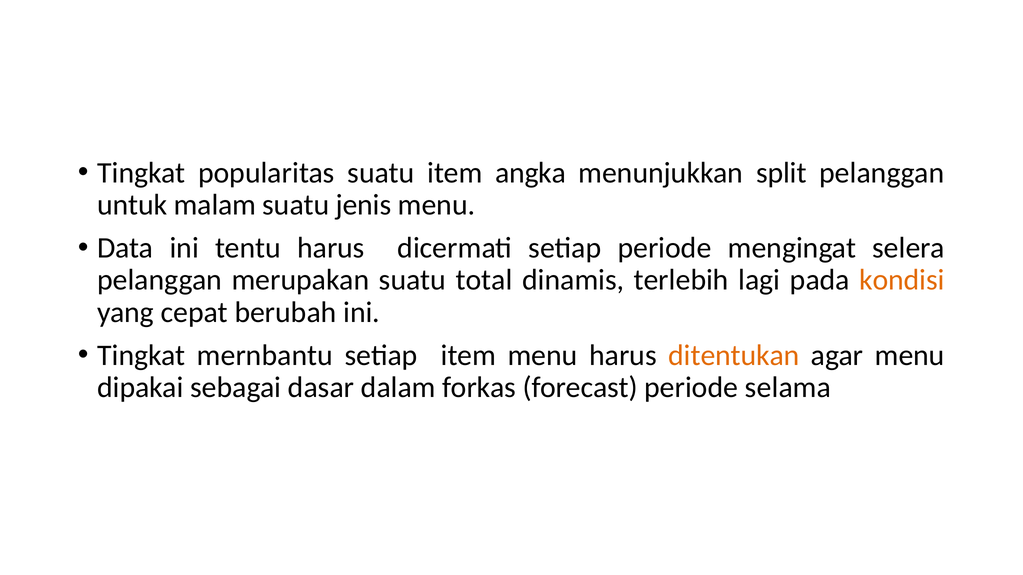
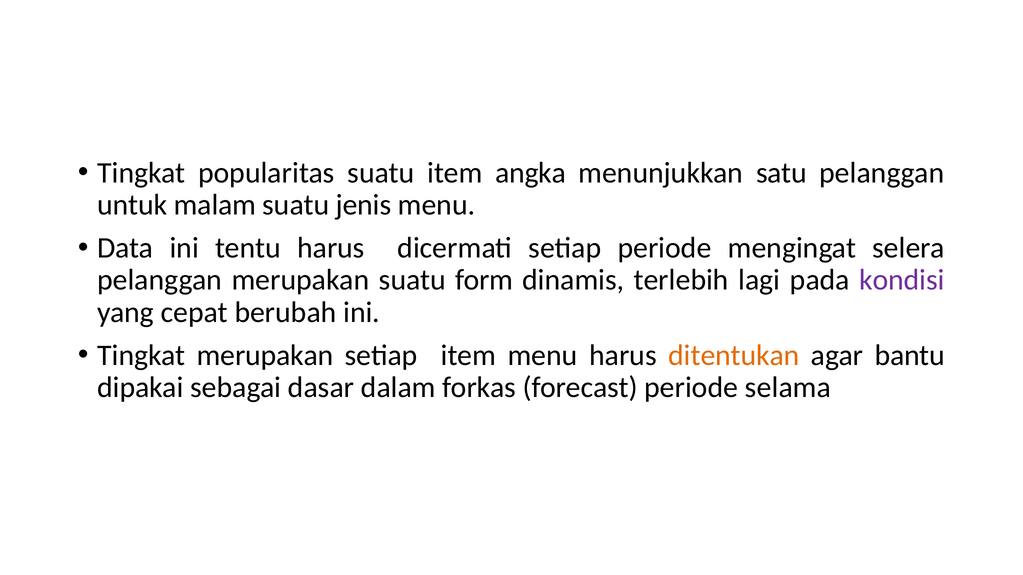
split: split -> satu
total: total -> form
kondisi colour: orange -> purple
Tingkat mernbantu: mernbantu -> merupakan
agar menu: menu -> bantu
